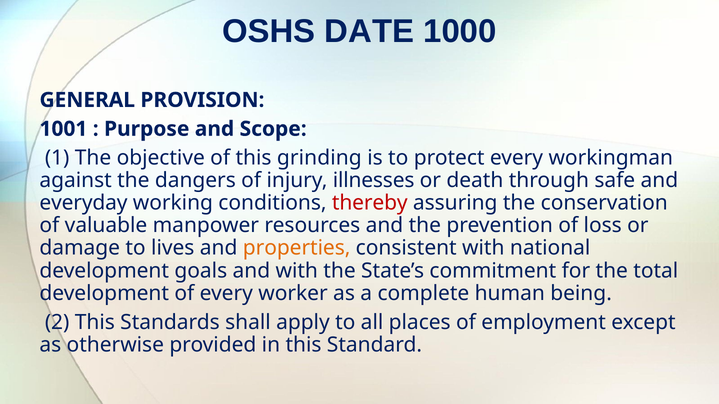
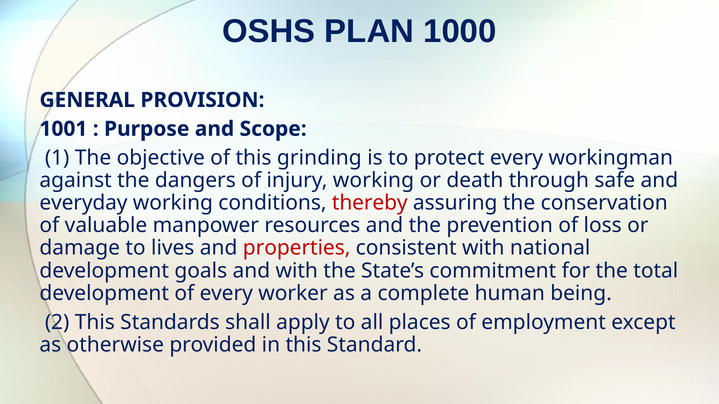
DATE: DATE -> PLAN
injury illnesses: illnesses -> working
properties colour: orange -> red
